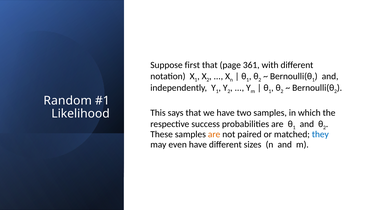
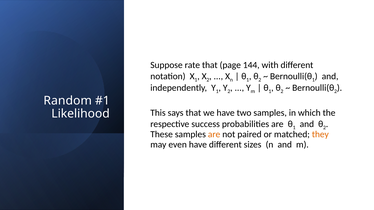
first: first -> rate
361: 361 -> 144
they colour: blue -> orange
